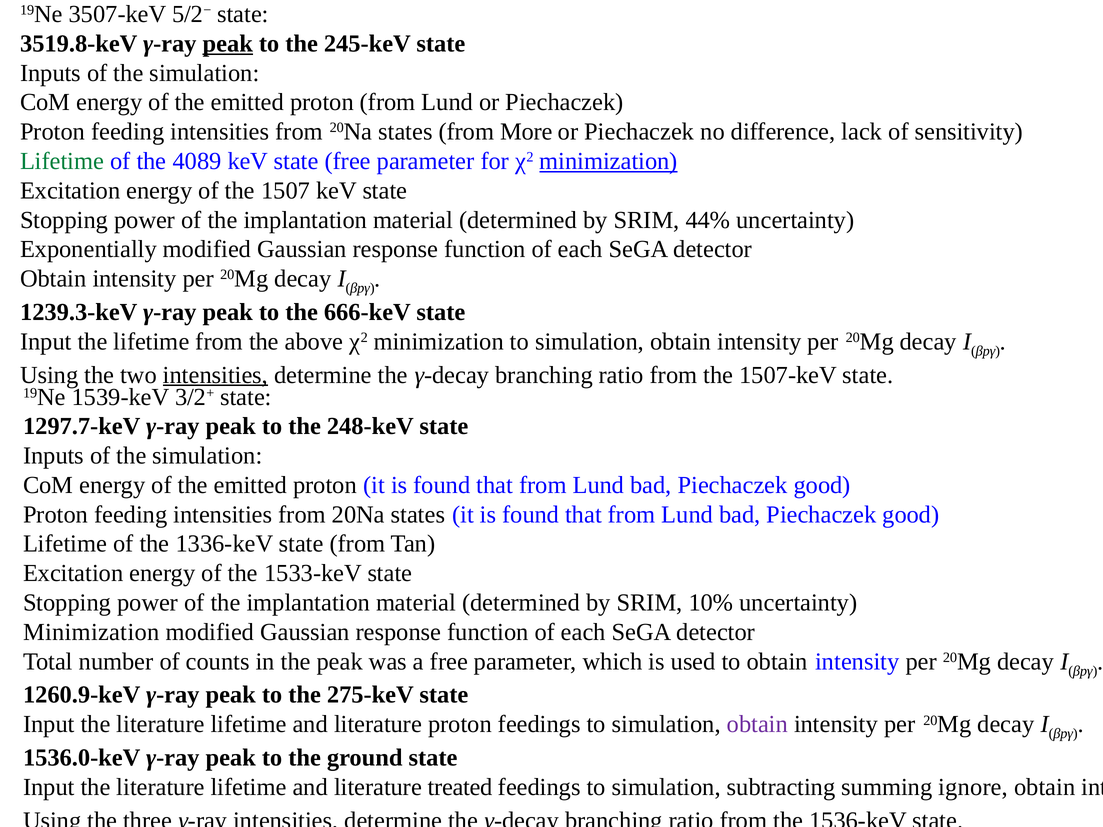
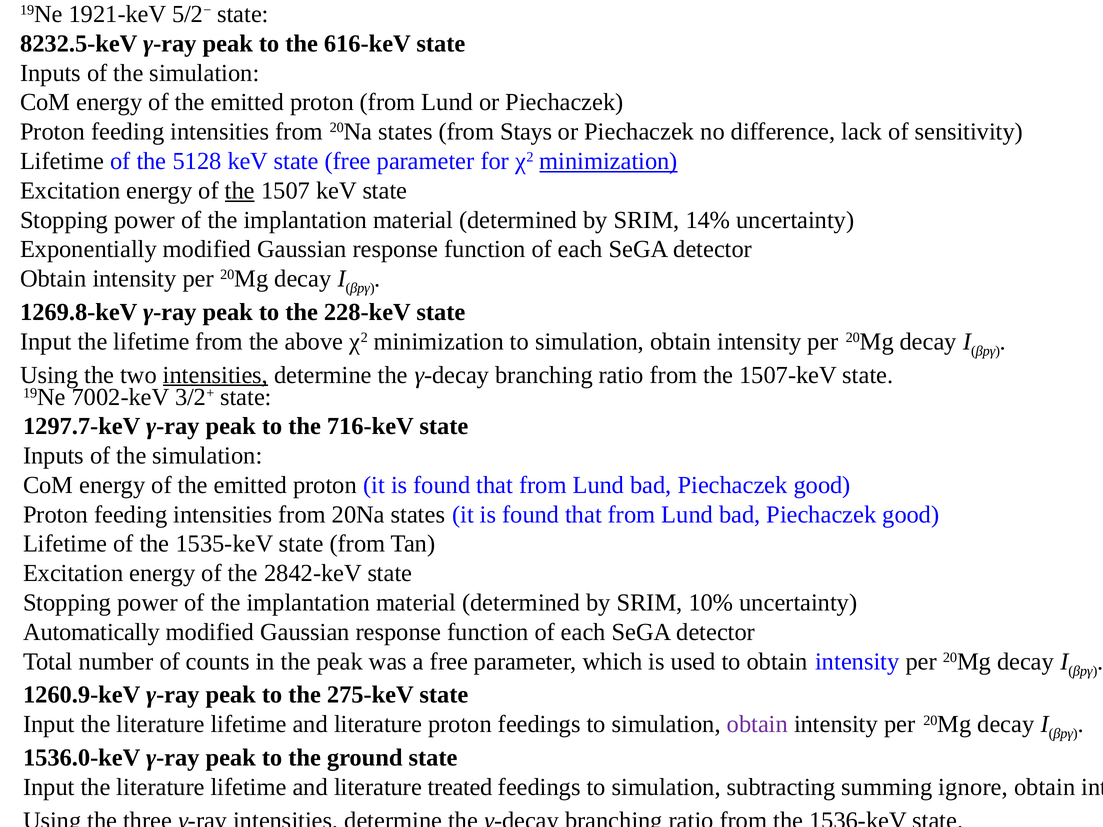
3507-keV: 3507-keV -> 1921-keV
3519.8-keV: 3519.8-keV -> 8232.5-keV
peak at (228, 44) underline: present -> none
245-keV: 245-keV -> 616-keV
More: More -> Stays
Lifetime at (62, 161) colour: green -> black
4089: 4089 -> 5128
the at (240, 191) underline: none -> present
44%: 44% -> 14%
1239.3-keV: 1239.3-keV -> 1269.8-keV
666-keV: 666-keV -> 228-keV
1539-keV: 1539-keV -> 7002-keV
248-keV: 248-keV -> 716-keV
1336-keV: 1336-keV -> 1535-keV
1533-keV: 1533-keV -> 2842-keV
Minimization at (91, 632): Minimization -> Automatically
